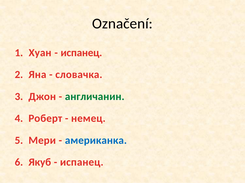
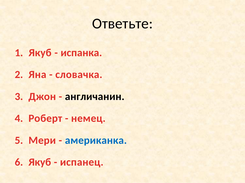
Označení: Označení -> Ответьте
Хуан at (40, 53): Хуан -> Якуб
испанец at (81, 53): испанец -> испанка
англичанин colour: green -> black
